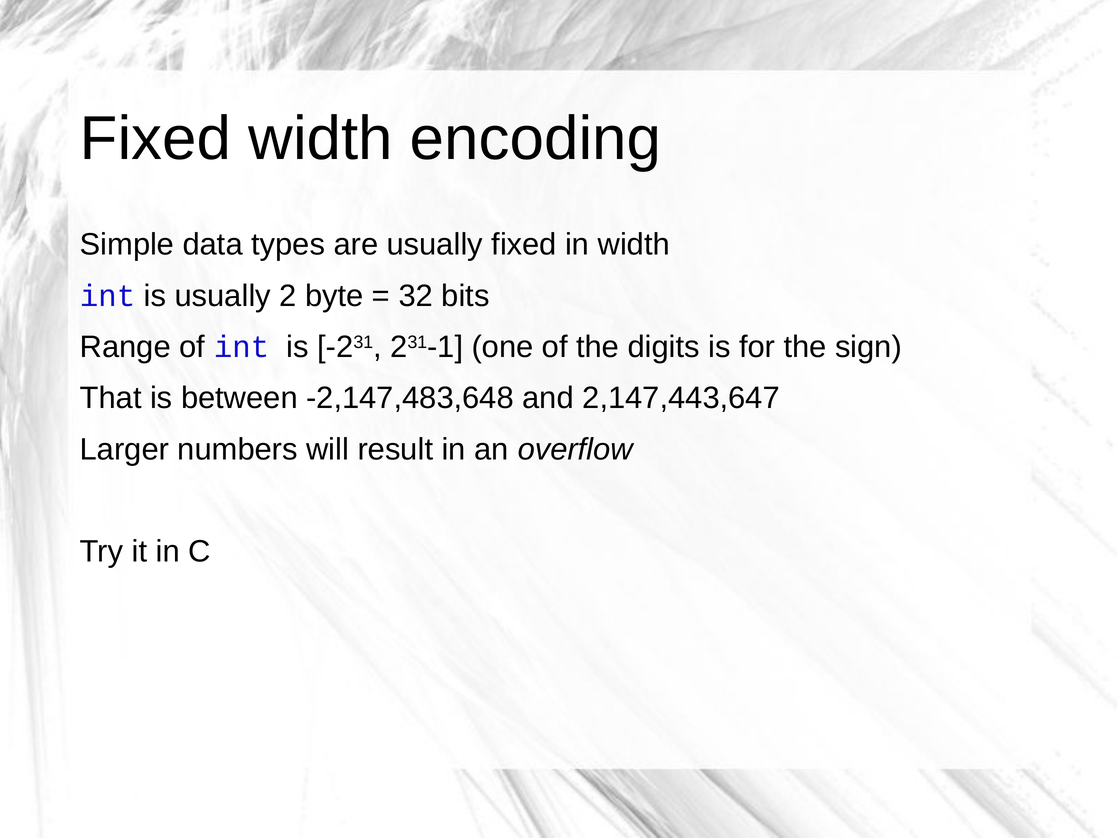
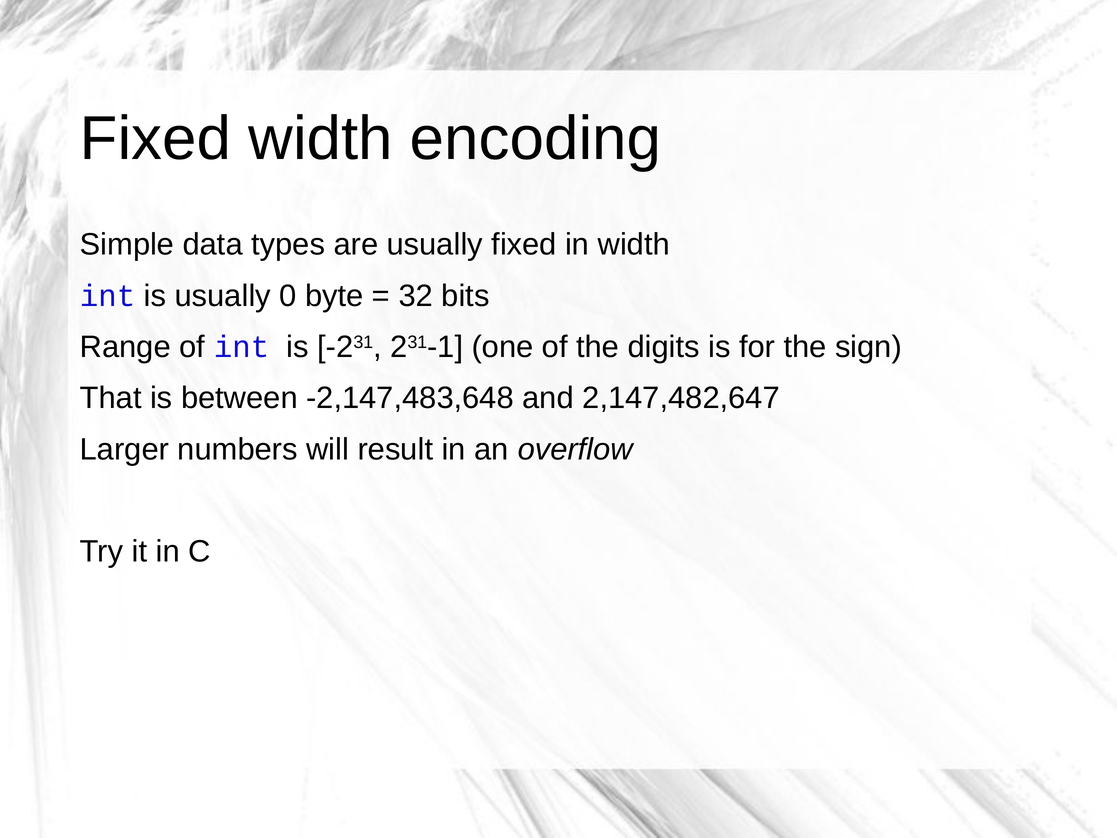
2: 2 -> 0
2,147,443,647: 2,147,443,647 -> 2,147,482,647
